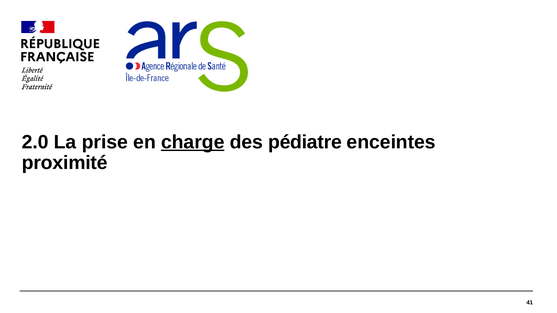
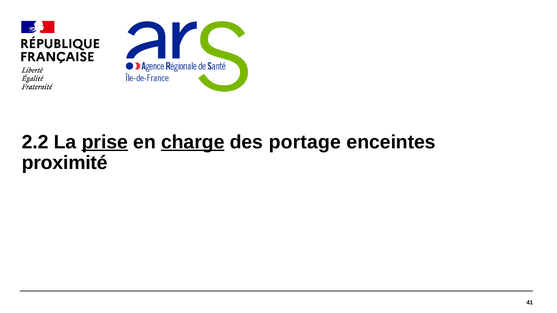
2.0: 2.0 -> 2.2
prise underline: none -> present
pédiatre: pédiatre -> portage
